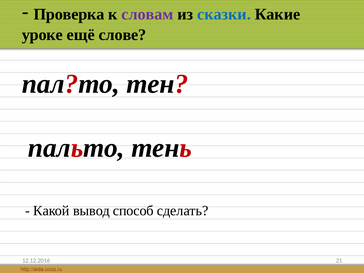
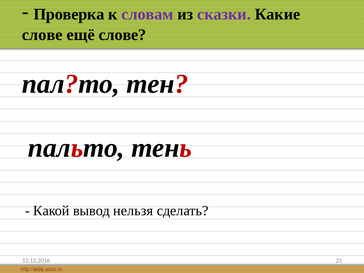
сказки colour: blue -> purple
уроке at (42, 35): уроке -> слове
способ: способ -> нельзя
